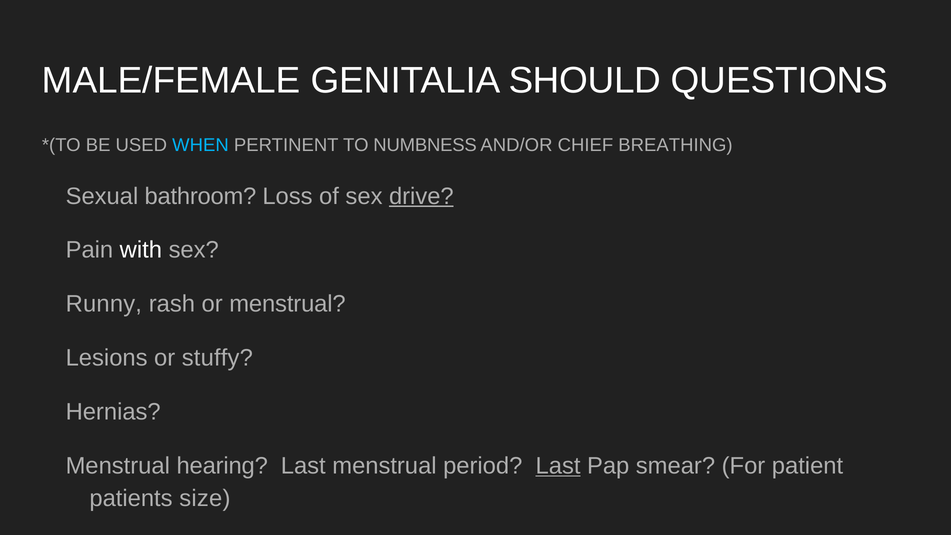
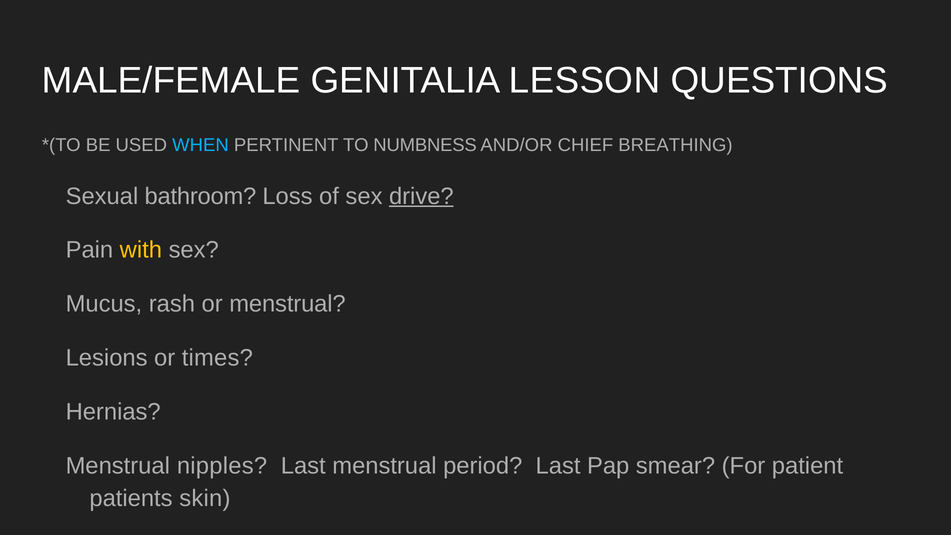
SHOULD: SHOULD -> LESSON
with colour: white -> yellow
Runny: Runny -> Mucus
stuffy: stuffy -> times
hearing: hearing -> nipples
Last at (558, 466) underline: present -> none
size: size -> skin
